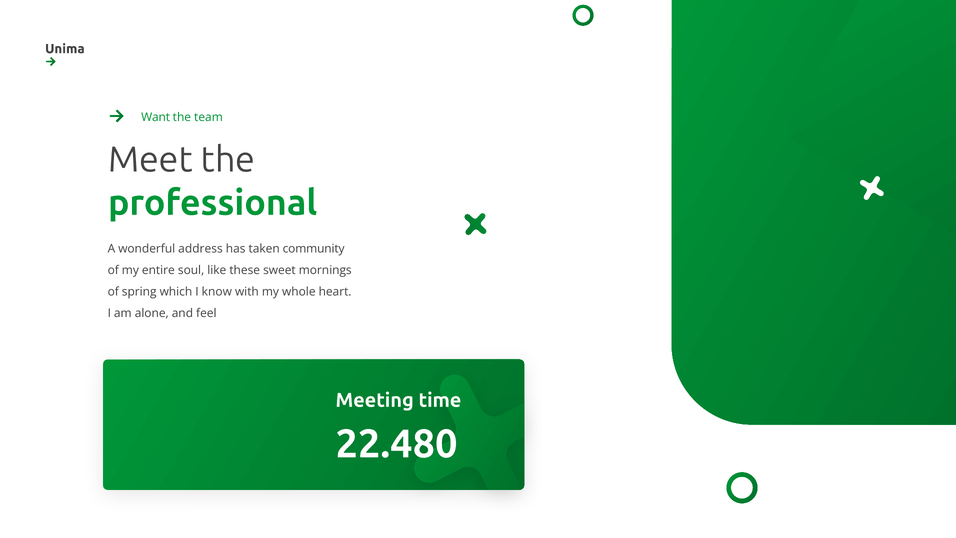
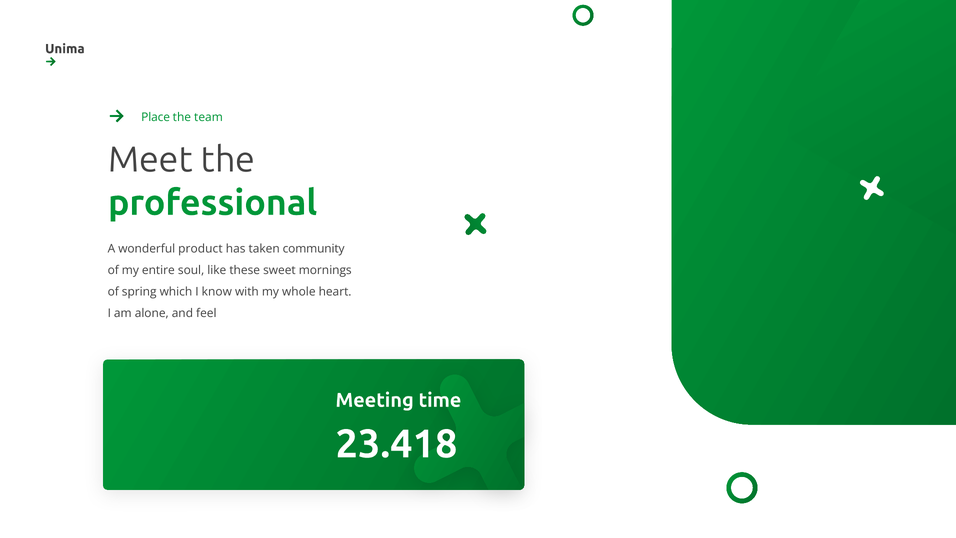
Want: Want -> Place
address: address -> product
22.480: 22.480 -> 23.418
